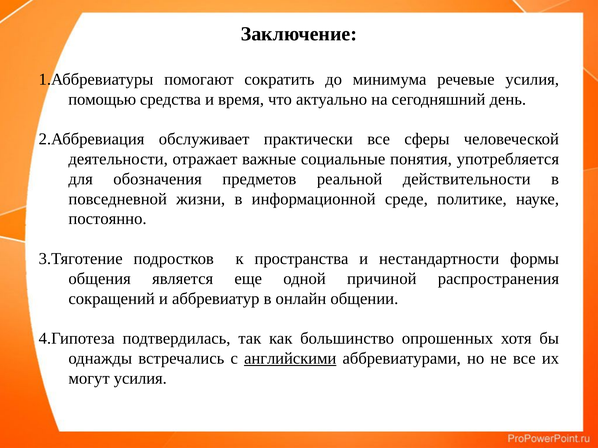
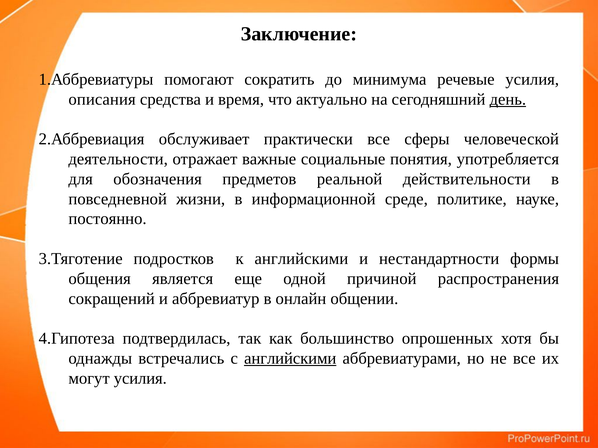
помощью: помощью -> описания
день underline: none -> present
к пространства: пространства -> английскими
